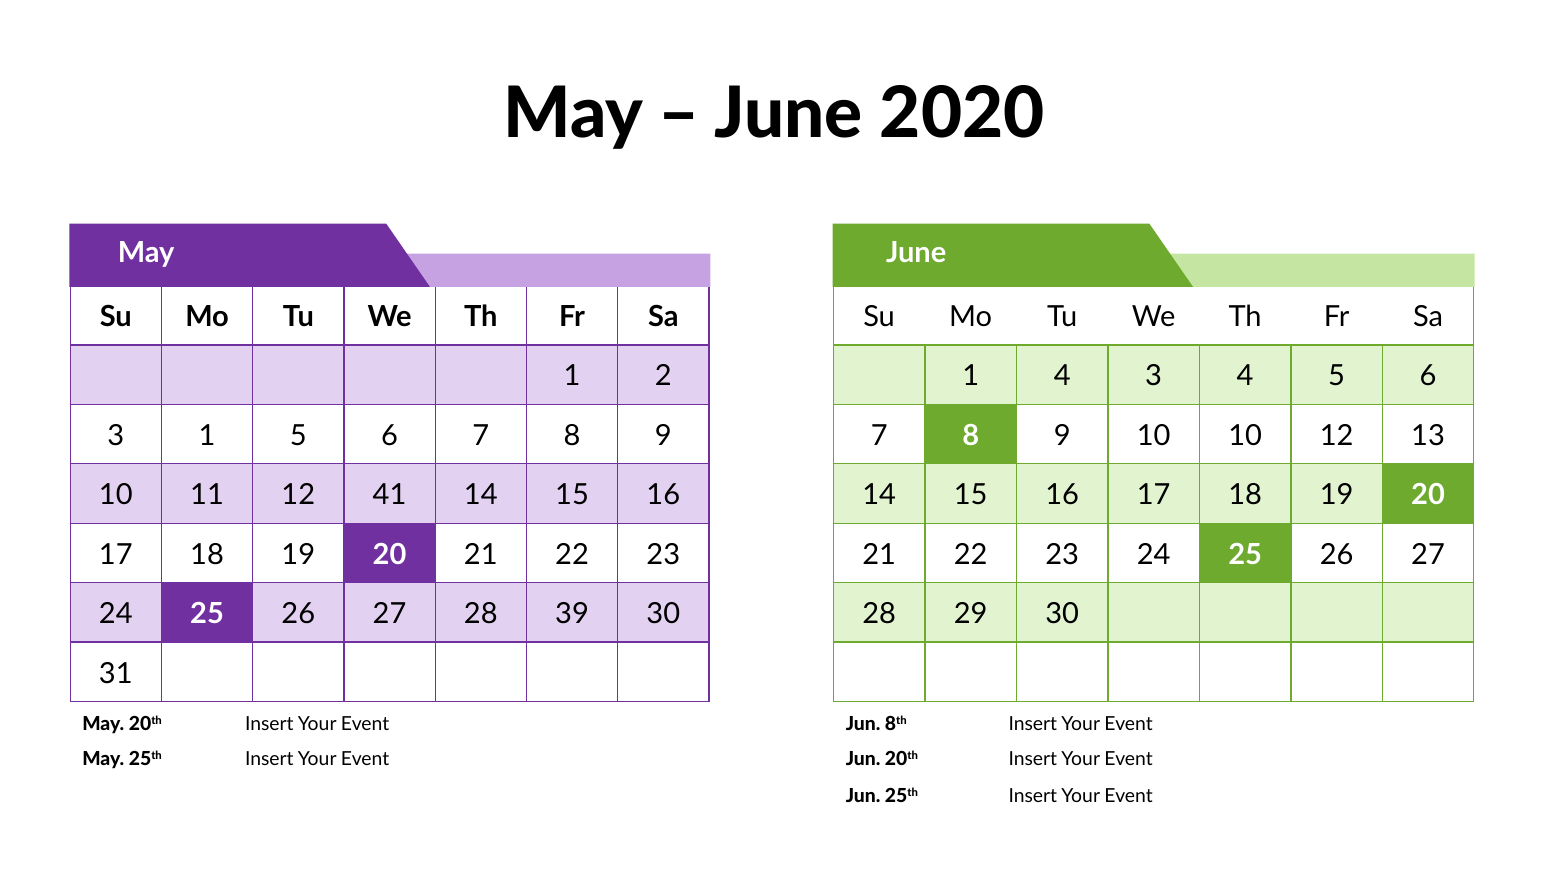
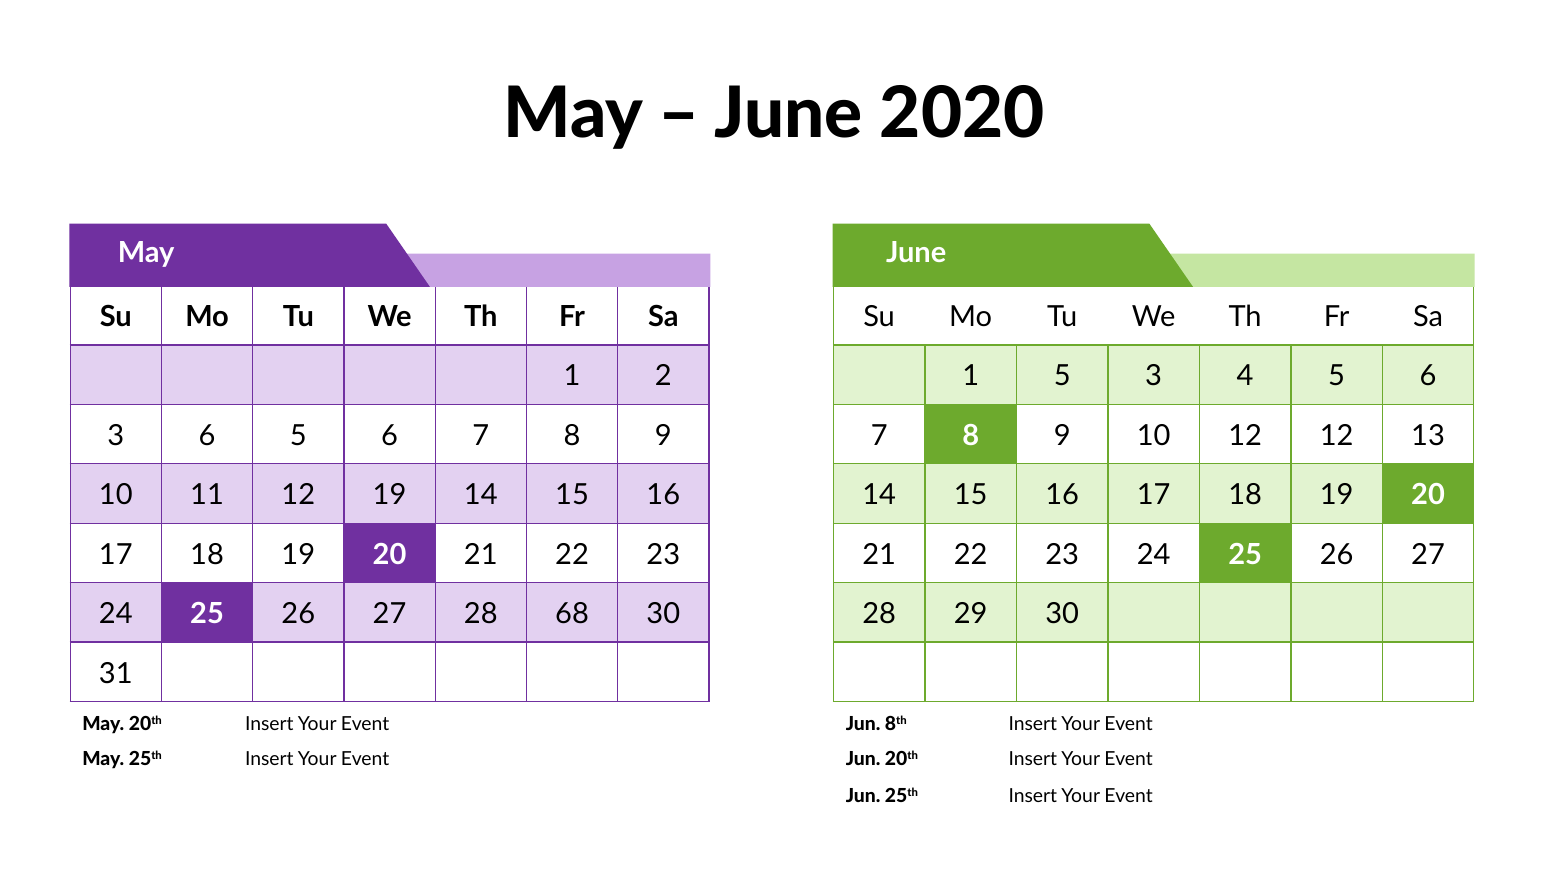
1 4: 4 -> 5
3 1: 1 -> 6
10 10: 10 -> 12
12 41: 41 -> 19
39: 39 -> 68
